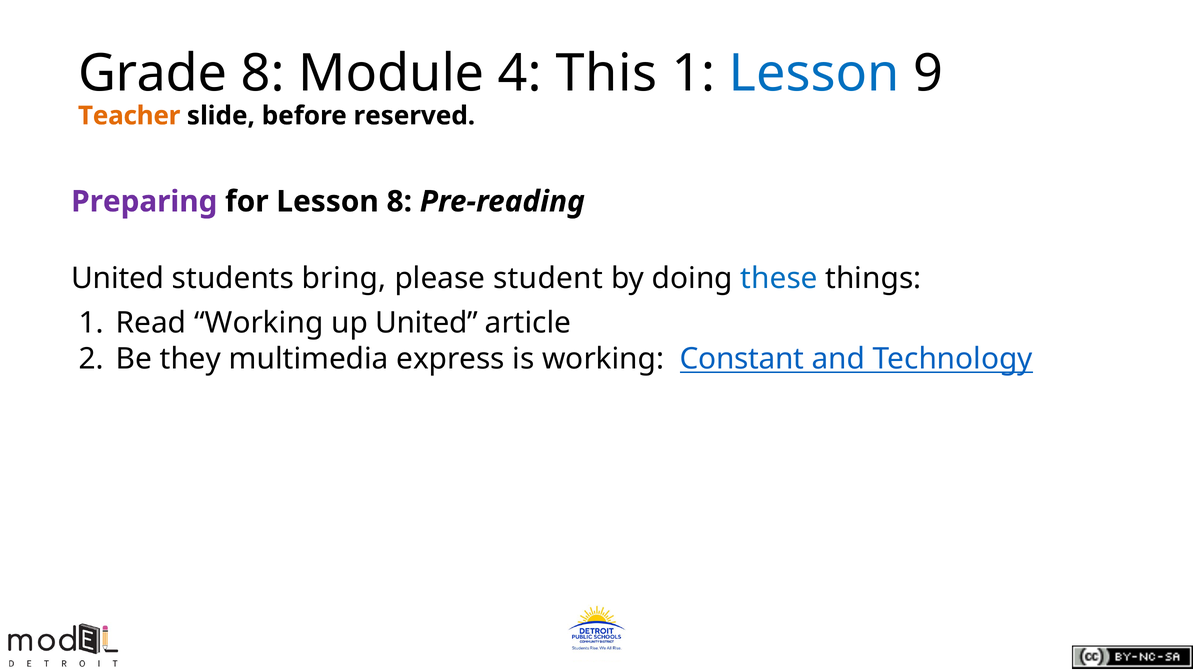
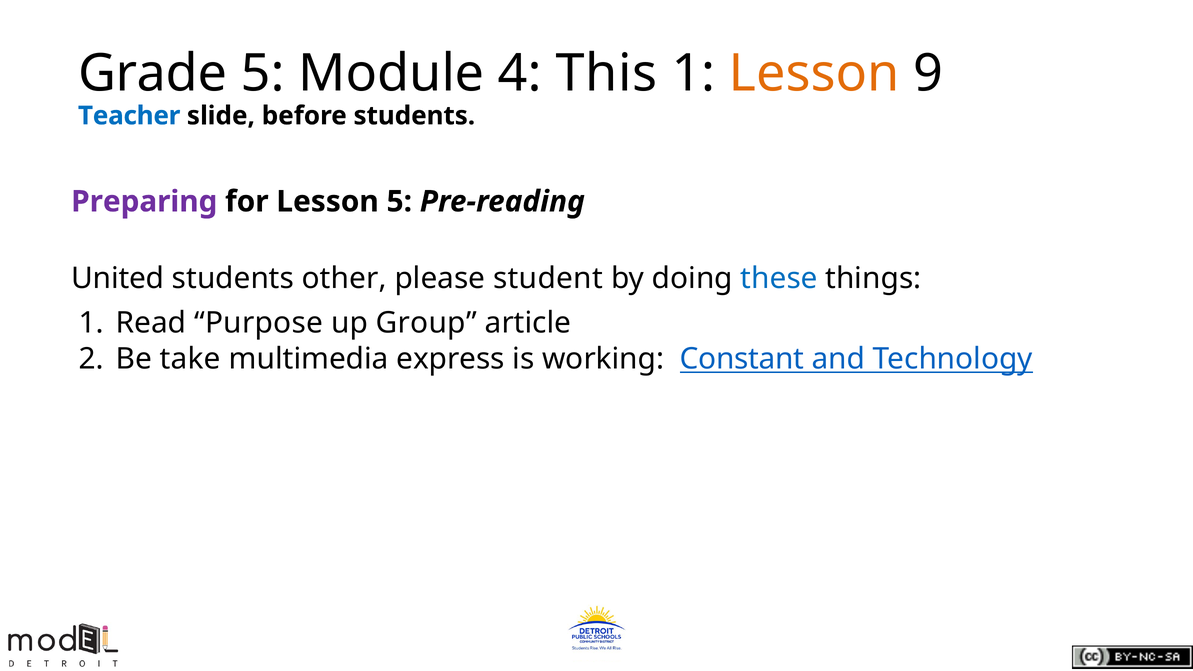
Grade 8: 8 -> 5
Lesson at (814, 73) colour: blue -> orange
Teacher colour: orange -> blue
before reserved: reserved -> students
Lesson 8: 8 -> 5
bring: bring -> other
Read Working: Working -> Purpose
up United: United -> Group
they: they -> take
